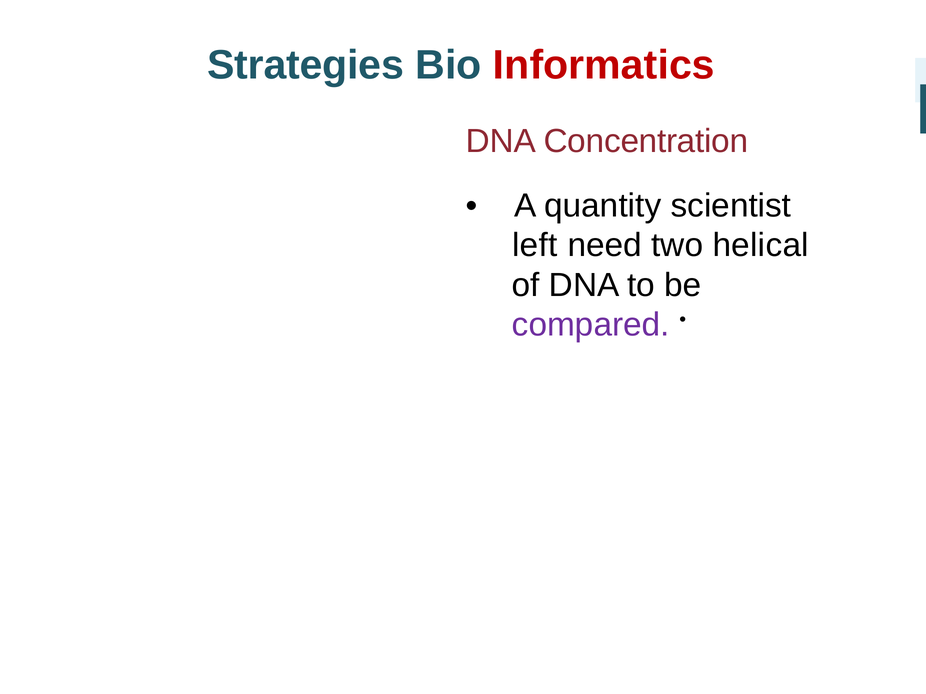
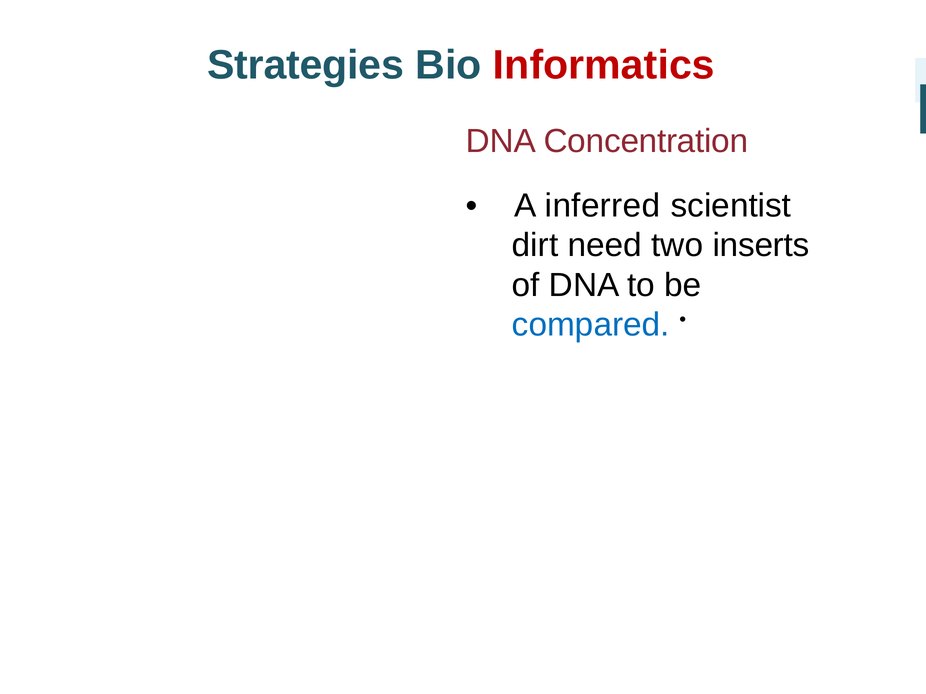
quantity: quantity -> inferred
left: left -> dirt
helical: helical -> inserts
compared colour: purple -> blue
